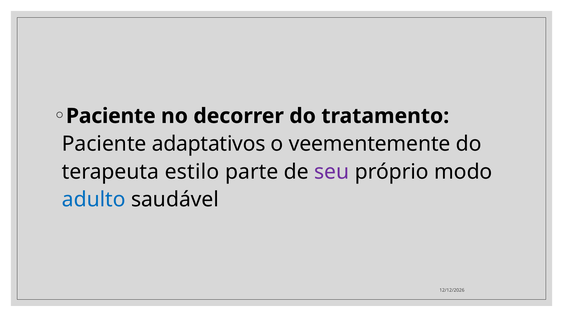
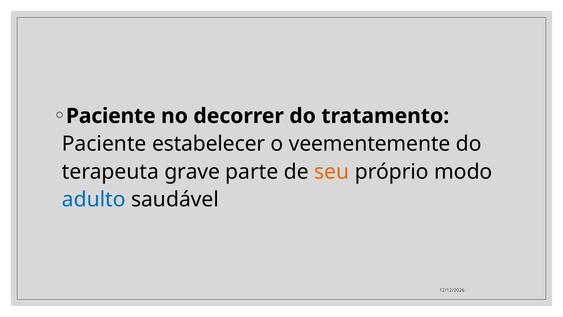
adaptativos: adaptativos -> estabelecer
estilo: estilo -> grave
seu colour: purple -> orange
